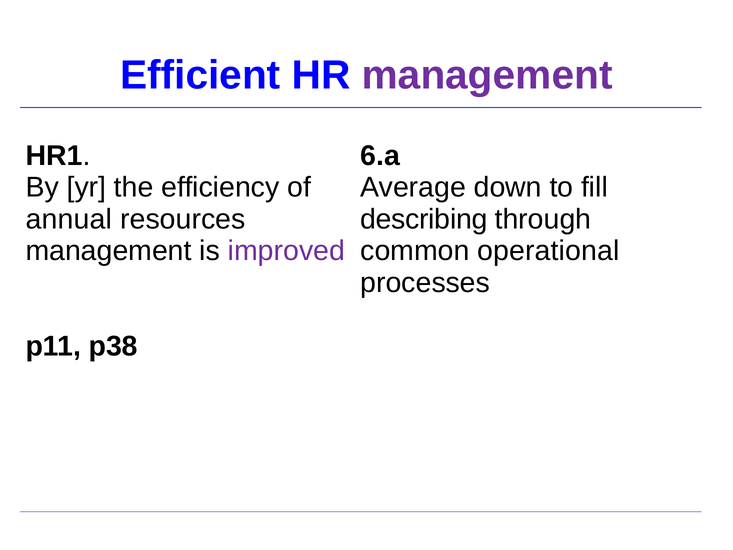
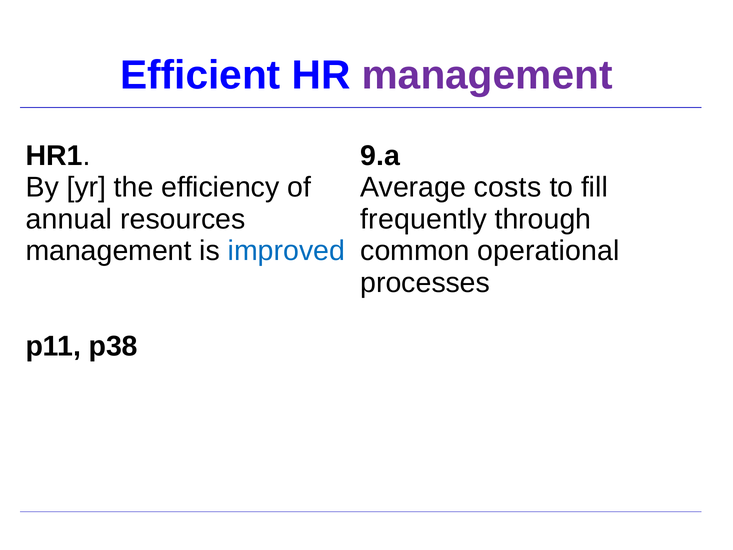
6.a: 6.a -> 9.a
down: down -> costs
describing: describing -> frequently
improved colour: purple -> blue
